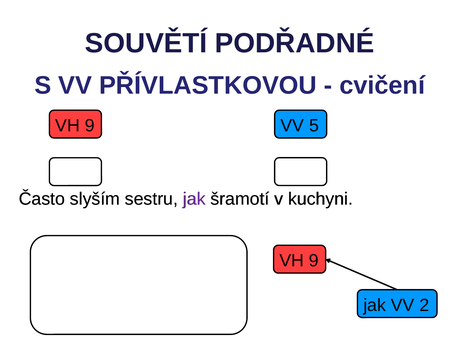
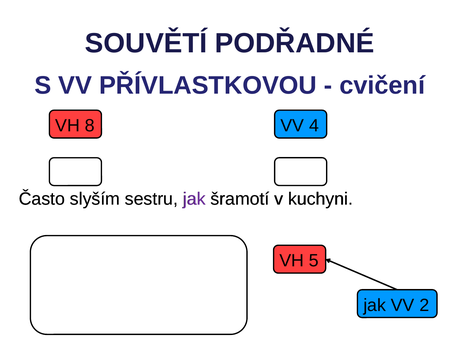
9 at (90, 126): 9 -> 8
5: 5 -> 4
9 at (314, 261): 9 -> 5
